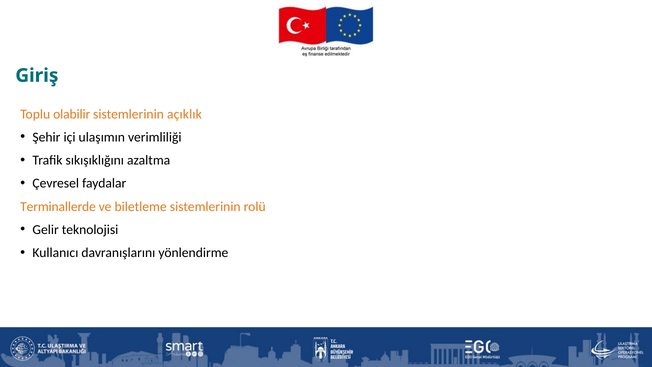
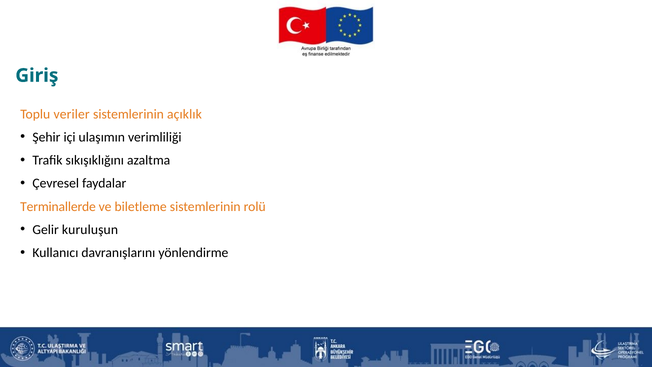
olabilir: olabilir -> veriler
teknolojisi: teknolojisi -> kuruluşun
